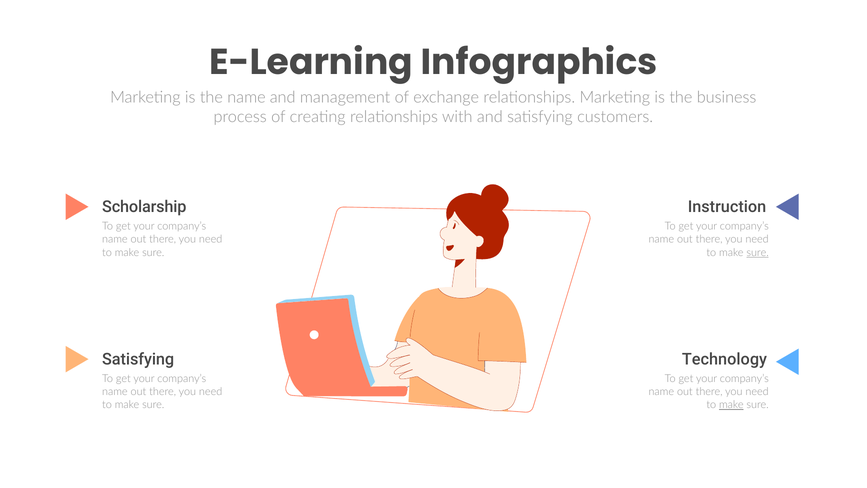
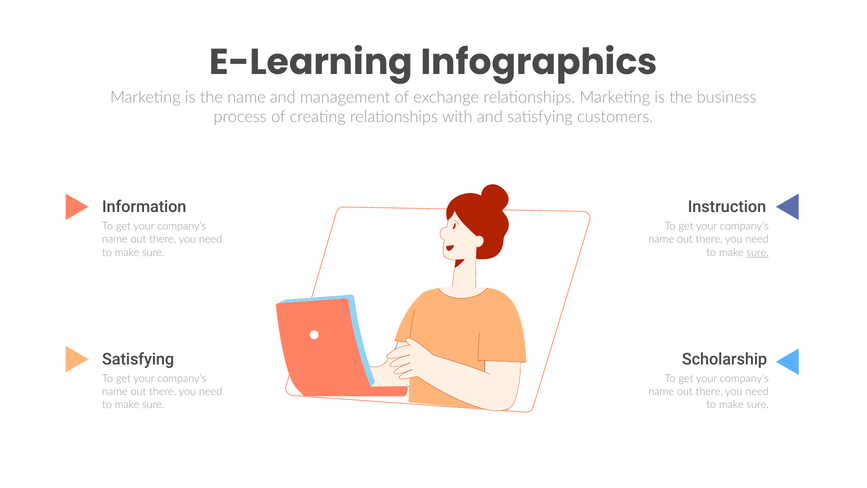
Scholarship: Scholarship -> Information
Technology: Technology -> Scholarship
make at (731, 405) underline: present -> none
